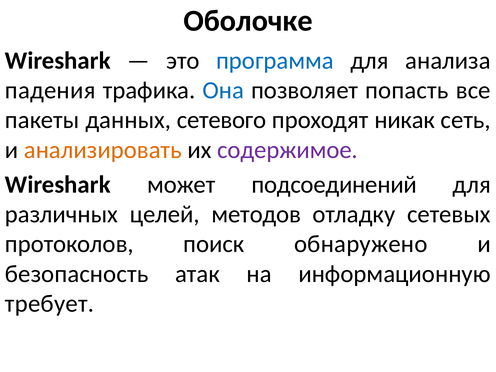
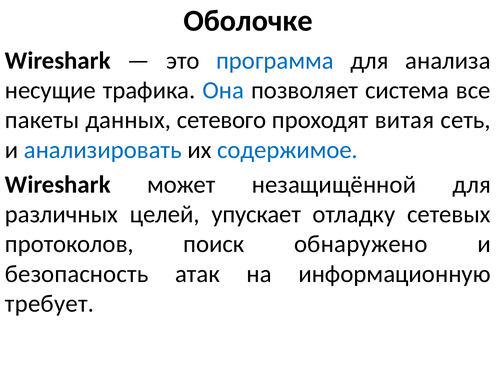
падения: падения -> несущие
попасть: попасть -> система
никак: никак -> витая
анализировать colour: orange -> blue
содержимое colour: purple -> blue
подсоединений: подсоединений -> незащищённой
методов: методов -> упускает
